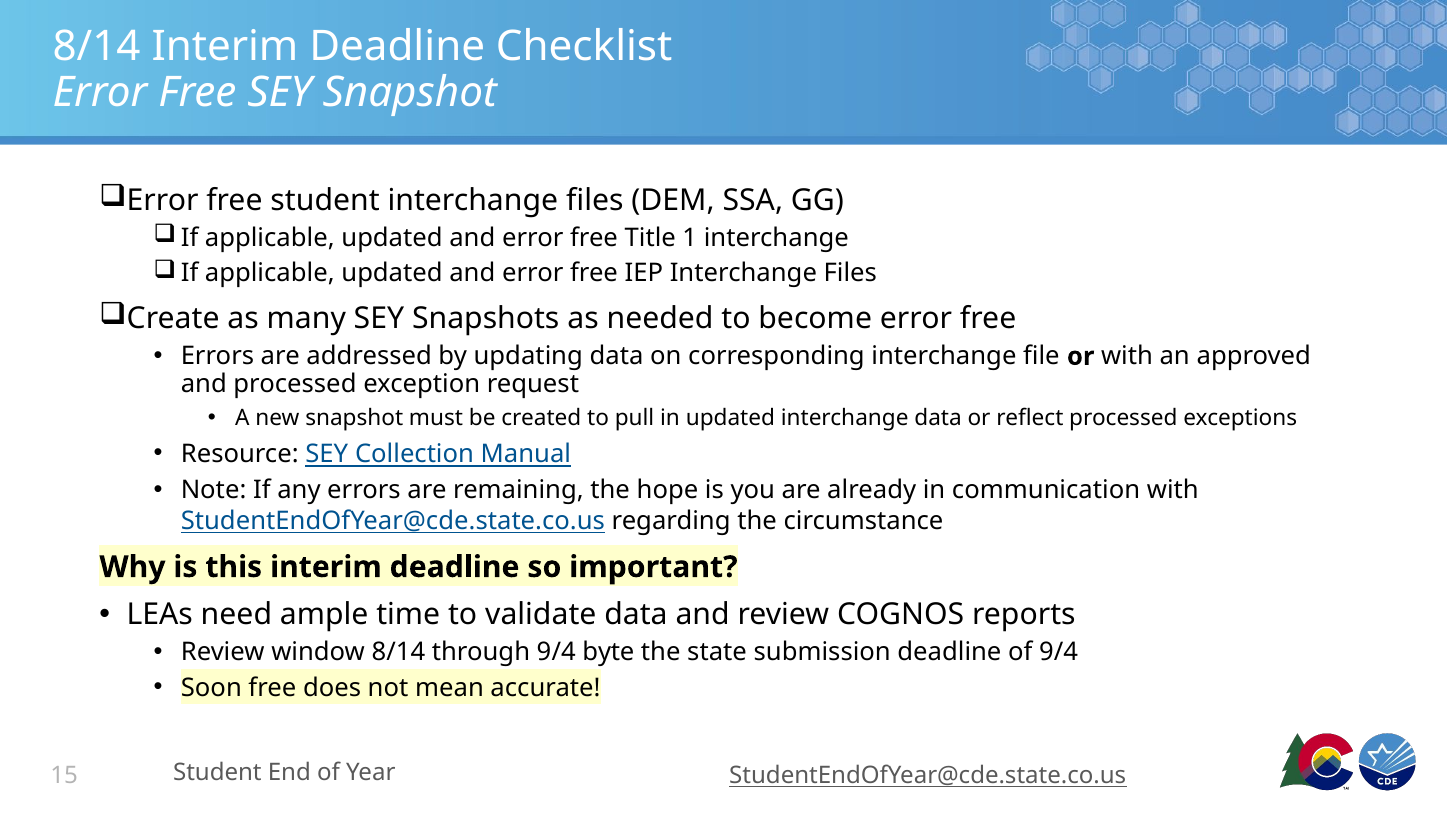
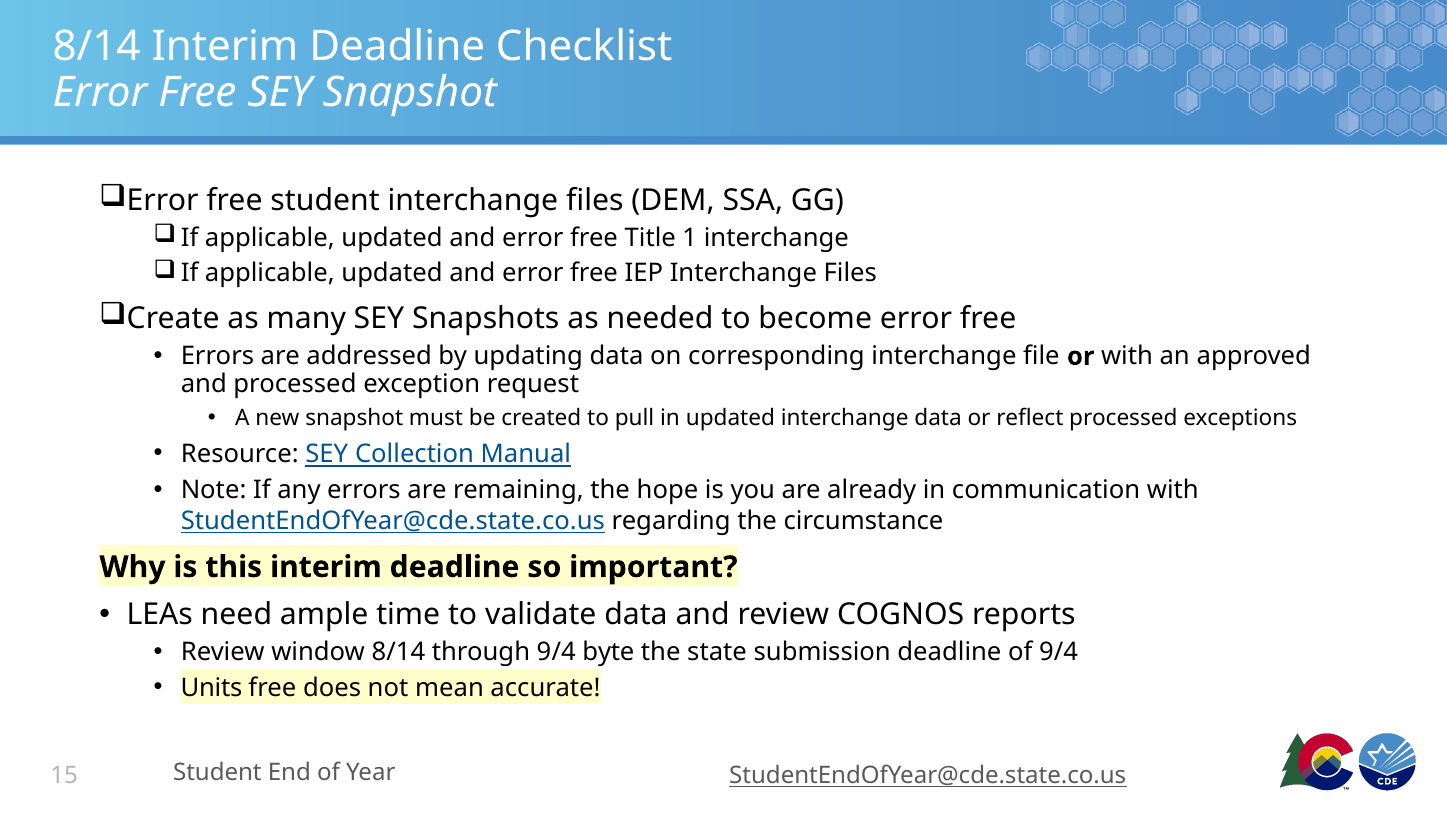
Soon: Soon -> Units
